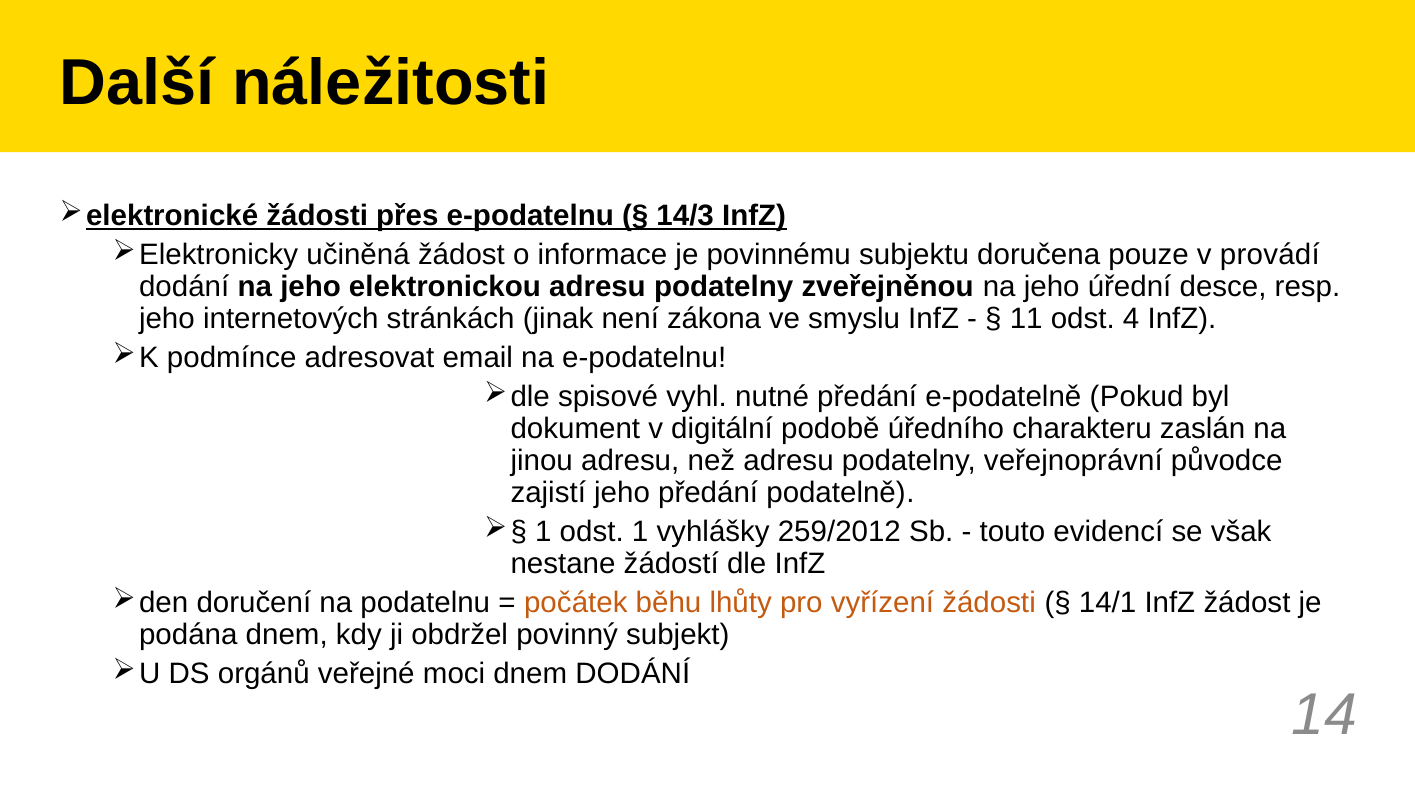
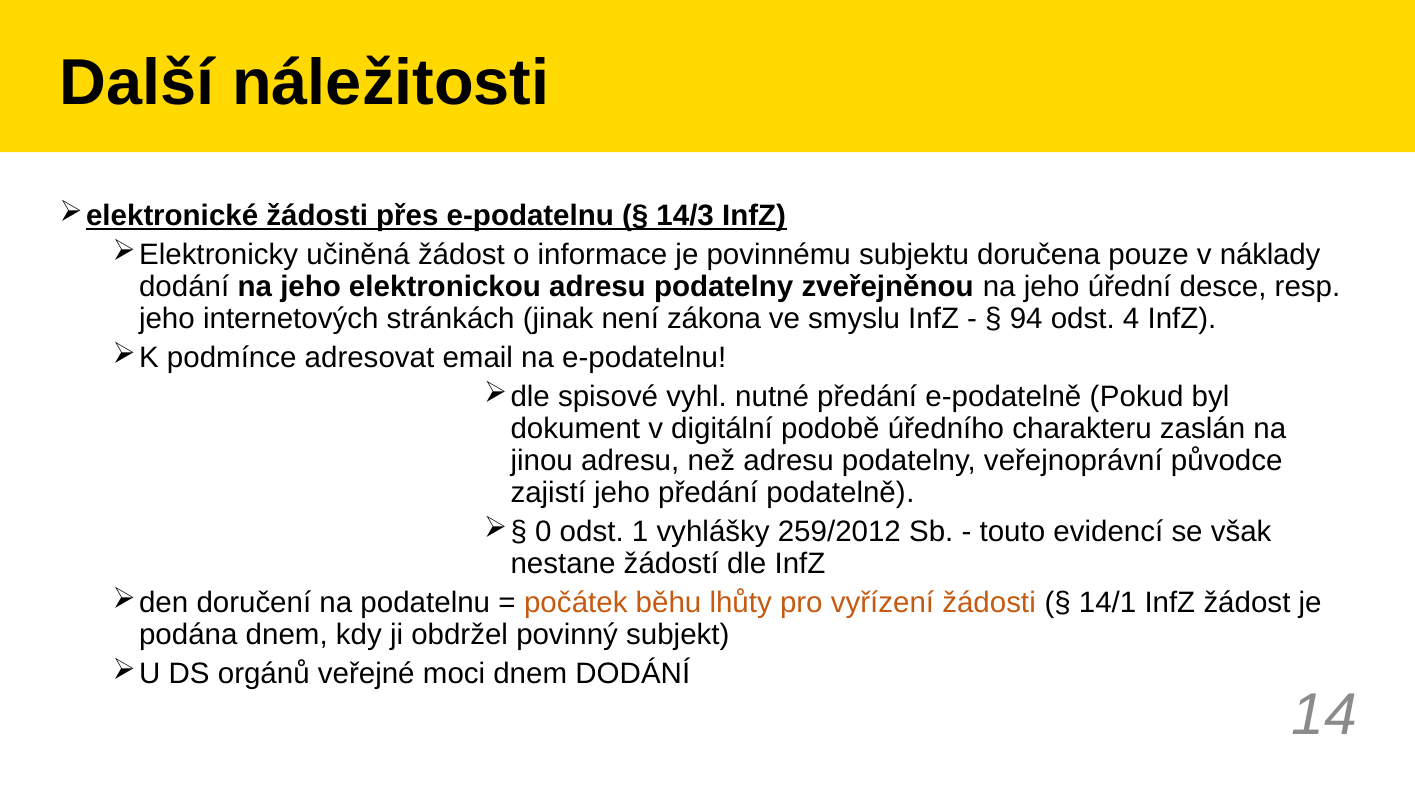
provádí: provádí -> náklady
11: 11 -> 94
1 at (543, 532): 1 -> 0
